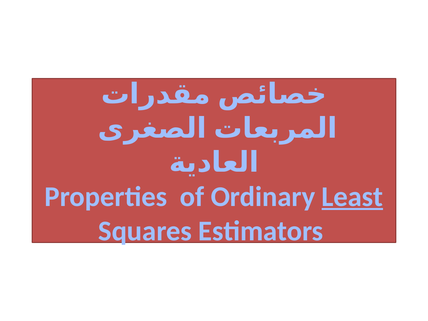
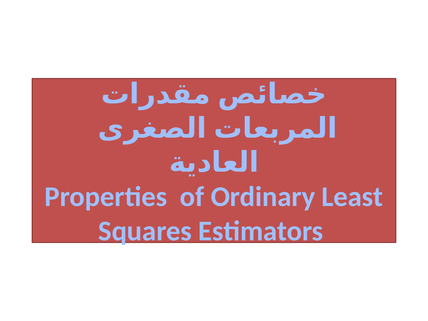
Least underline: present -> none
